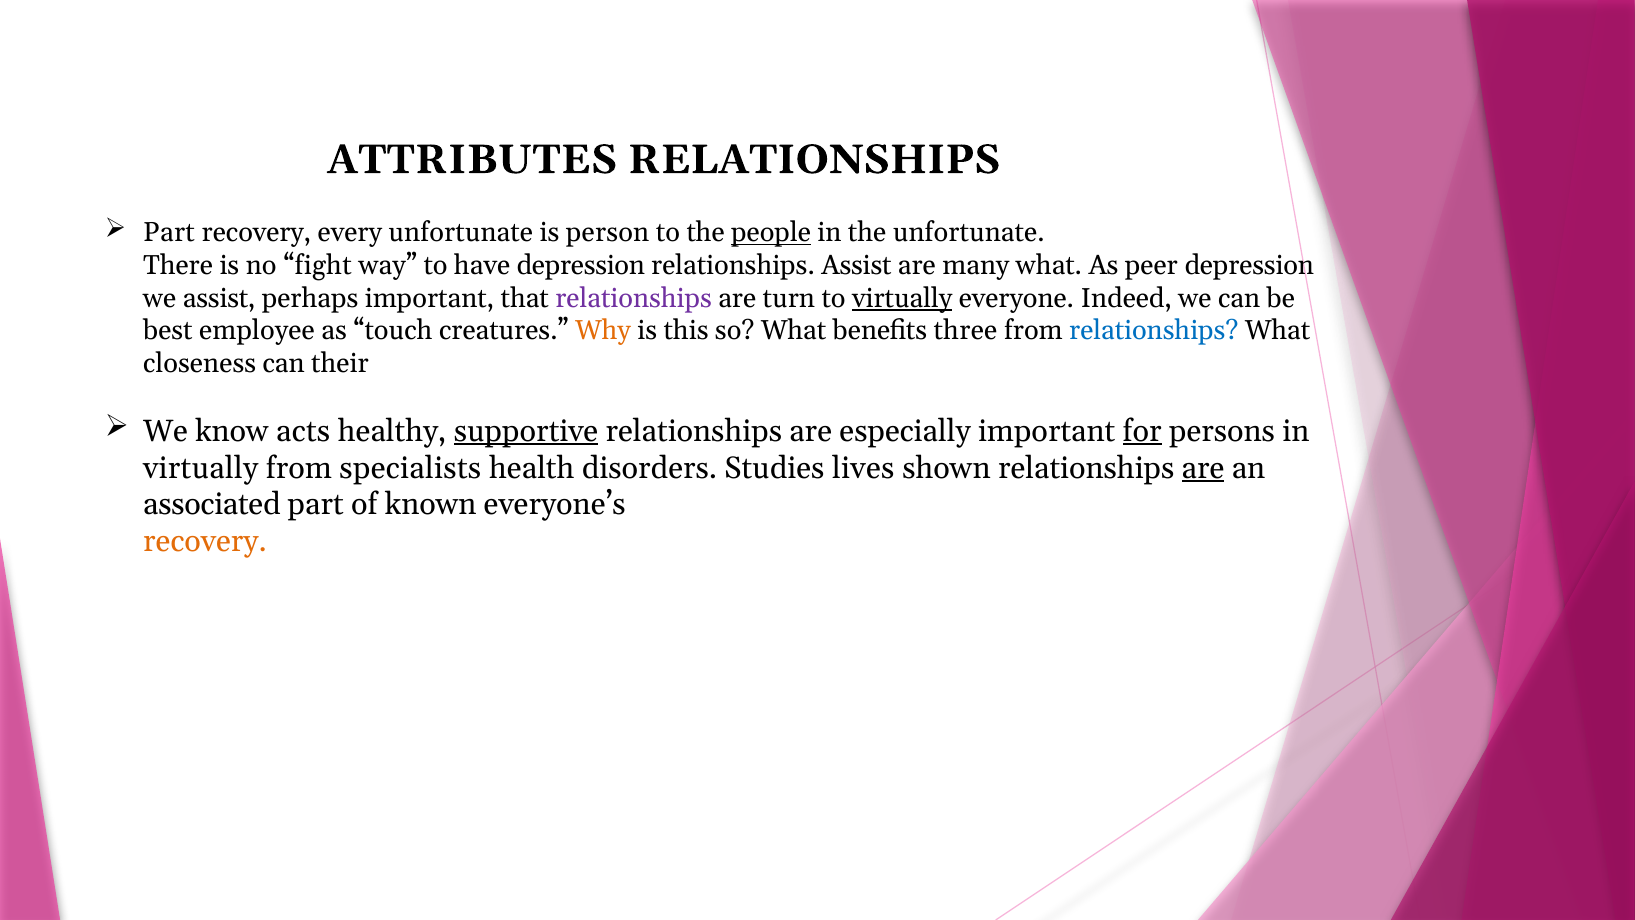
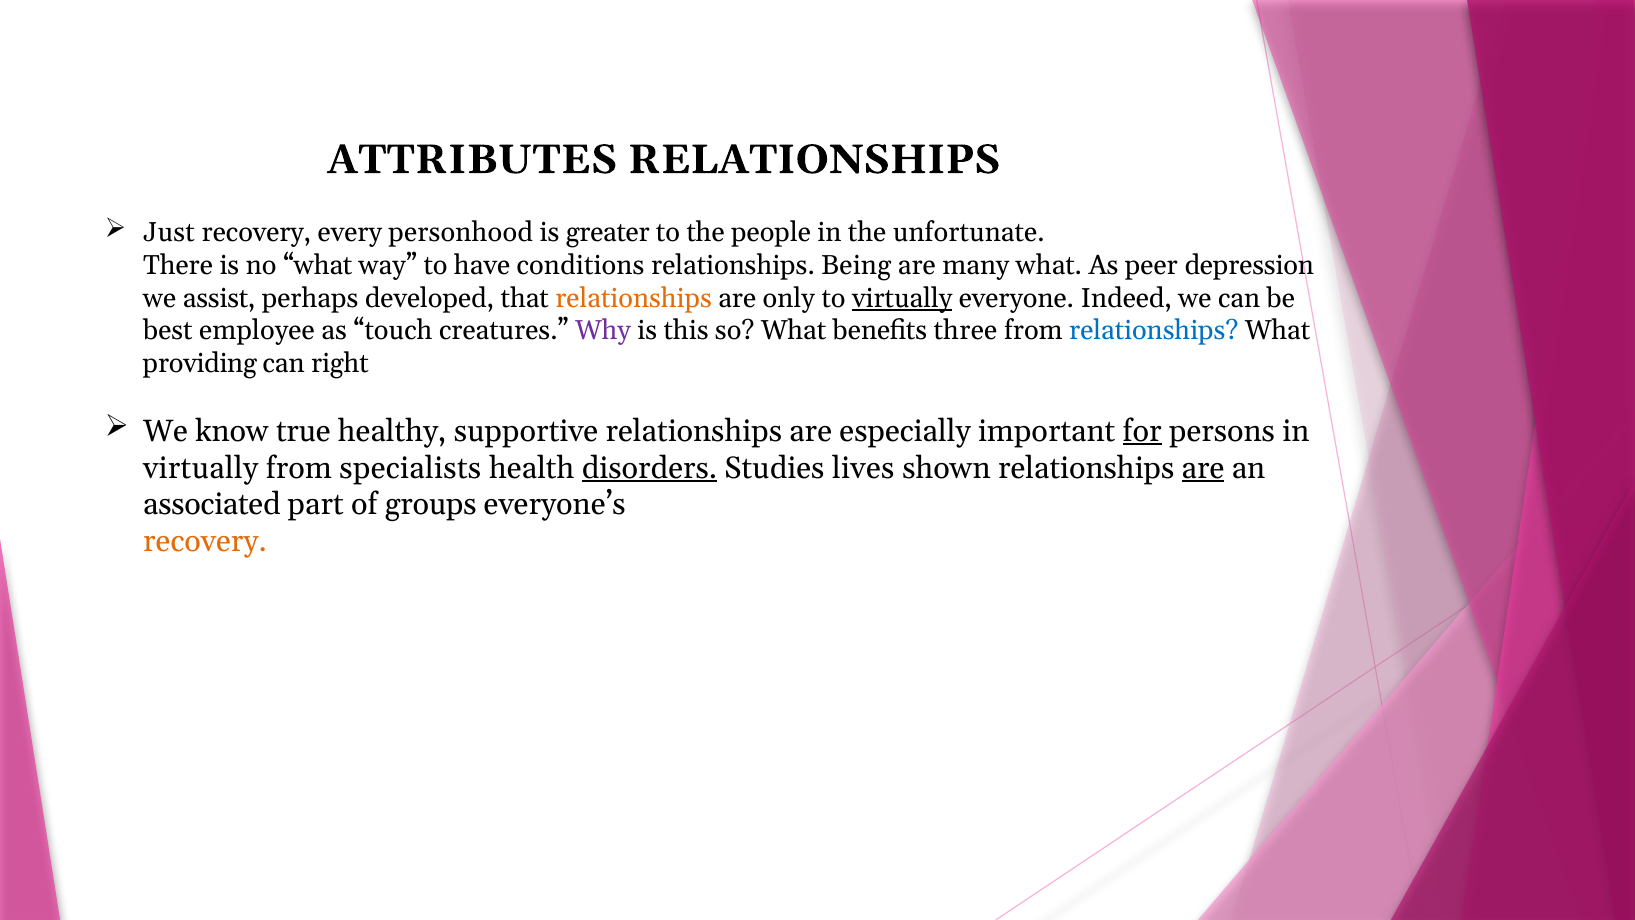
Part at (169, 233): Part -> Just
every unfortunate: unfortunate -> personhood
person: person -> greater
people underline: present -> none
no fight: fight -> what
have depression: depression -> conditions
relationships Assist: Assist -> Being
perhaps important: important -> developed
relationships at (634, 298) colour: purple -> orange
turn: turn -> only
Why colour: orange -> purple
closeness: closeness -> providing
their: their -> right
acts: acts -> true
supportive underline: present -> none
disorders underline: none -> present
known: known -> groups
